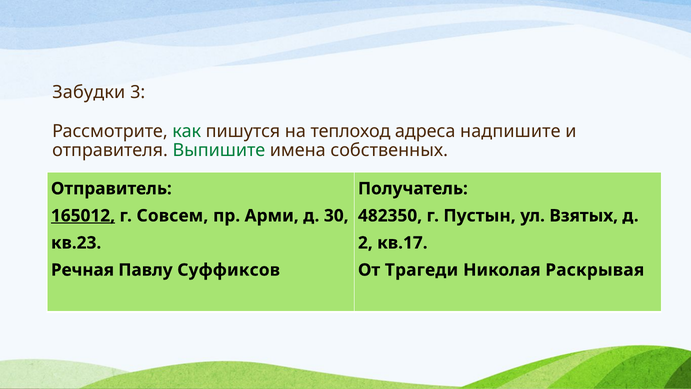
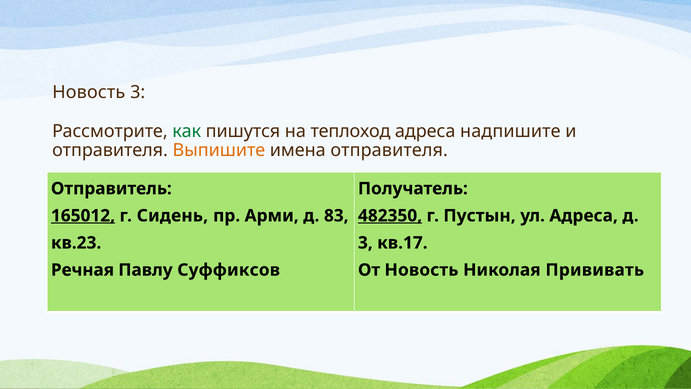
Забудки at (89, 92): Забудки -> Новость
Выпишите colour: green -> orange
имена собственных: собственных -> отправителя
Совсем: Совсем -> Сидень
30: 30 -> 83
482350 underline: none -> present
ул Взятых: Взятых -> Адреса
2 at (365, 243): 2 -> 3
От Трагеди: Трагеди -> Новость
Раскрывая: Раскрывая -> Прививать
